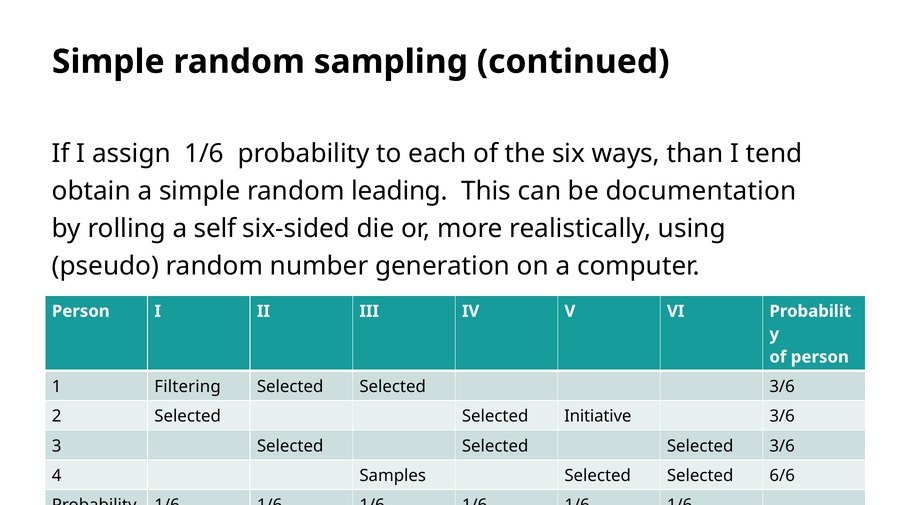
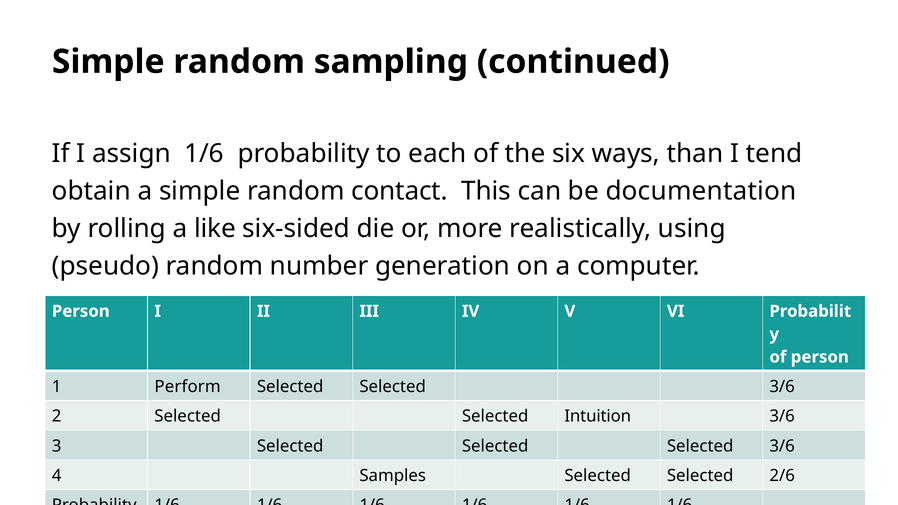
leading: leading -> contact
self: self -> like
Filtering: Filtering -> Perform
Initiative: Initiative -> Intuition
6/6: 6/6 -> 2/6
